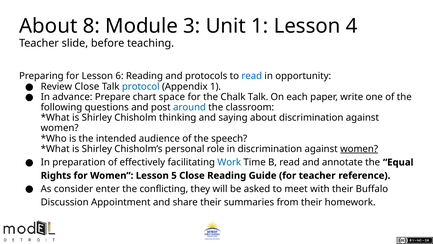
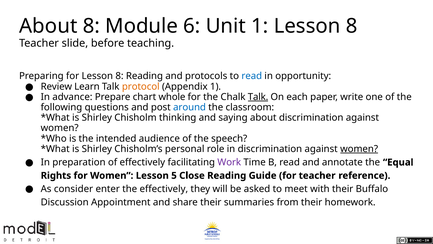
3: 3 -> 6
1 Lesson 4: 4 -> 8
for Lesson 6: 6 -> 8
Review Close: Close -> Learn
protocol colour: blue -> orange
space: space -> whole
Talk at (258, 97) underline: none -> present
Work colour: blue -> purple
the conflicting: conflicting -> effectively
